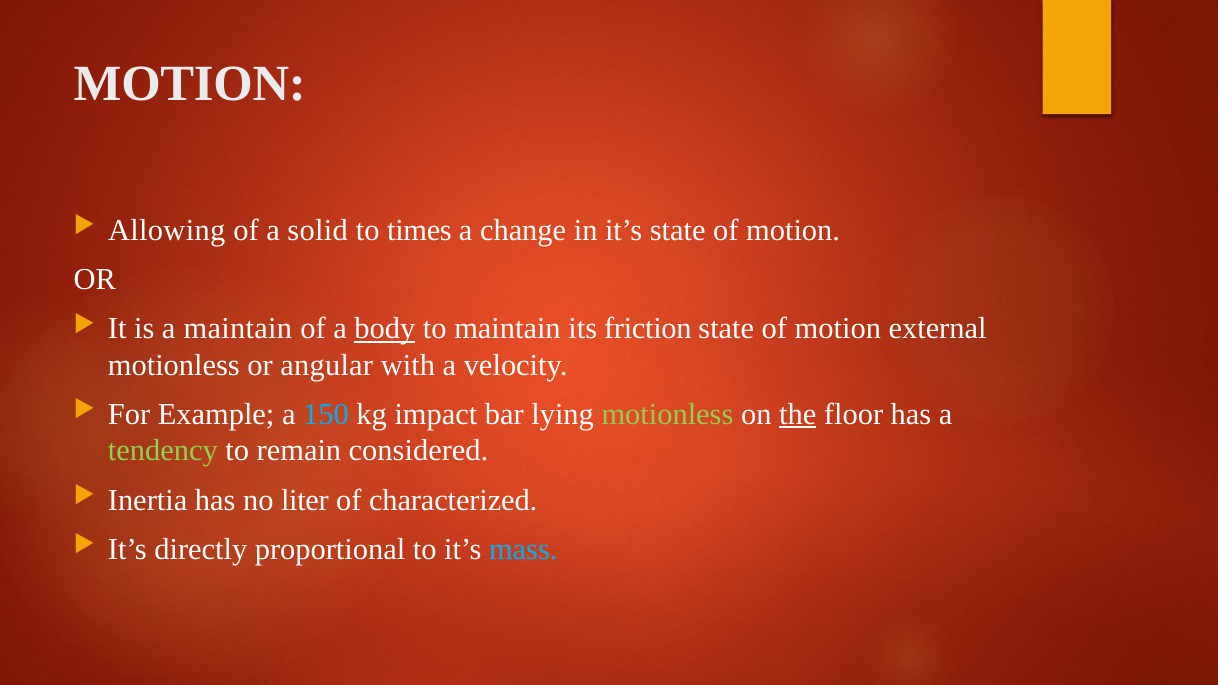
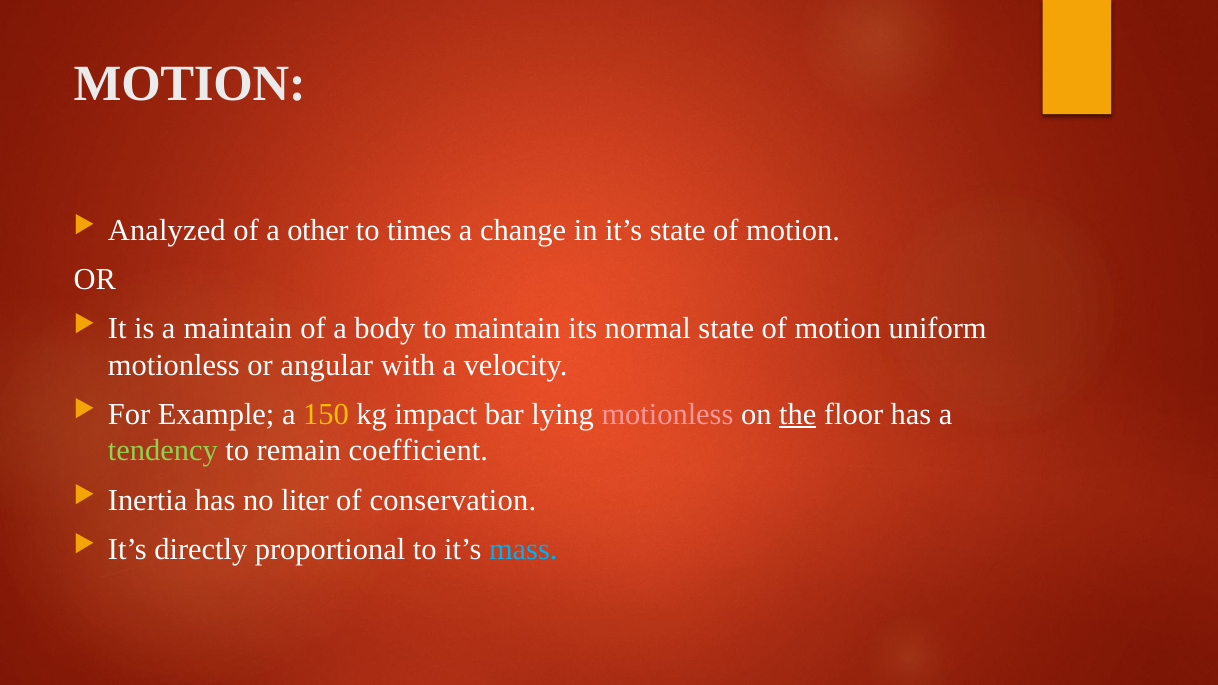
Allowing: Allowing -> Analyzed
solid: solid -> other
body underline: present -> none
friction: friction -> normal
external: external -> uniform
150 colour: light blue -> yellow
motionless at (667, 414) colour: light green -> pink
considered: considered -> coefficient
characterized: characterized -> conservation
